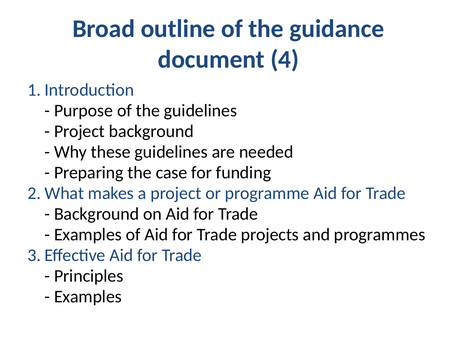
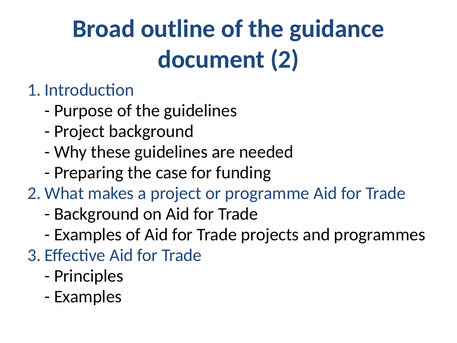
4: 4 -> 2
